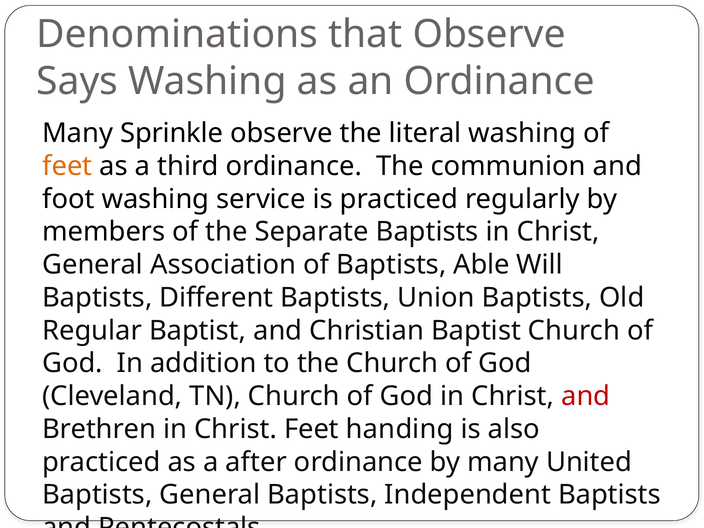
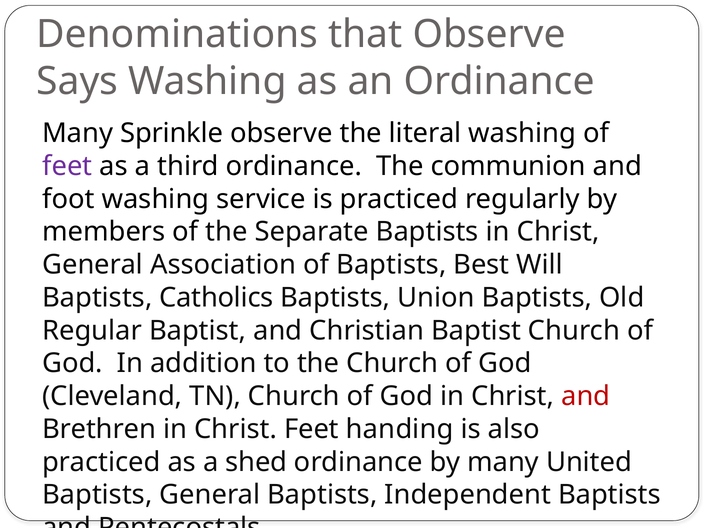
feet at (67, 166) colour: orange -> purple
Able: Able -> Best
Different: Different -> Catholics
after: after -> shed
